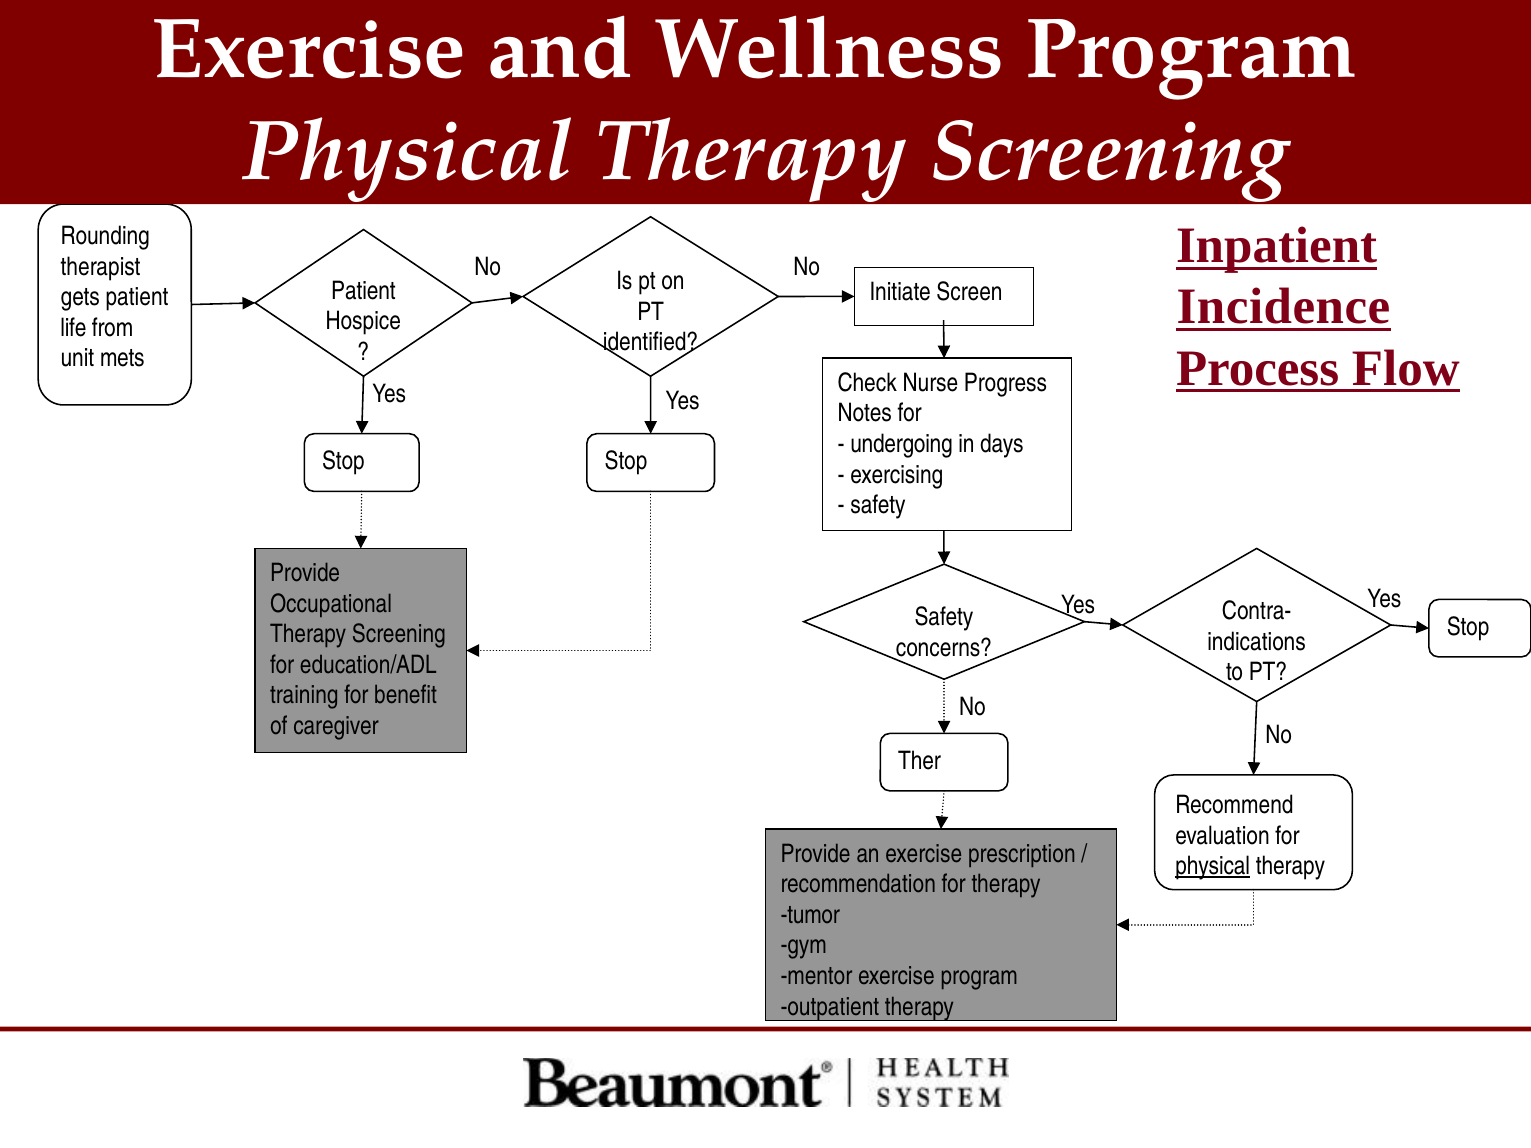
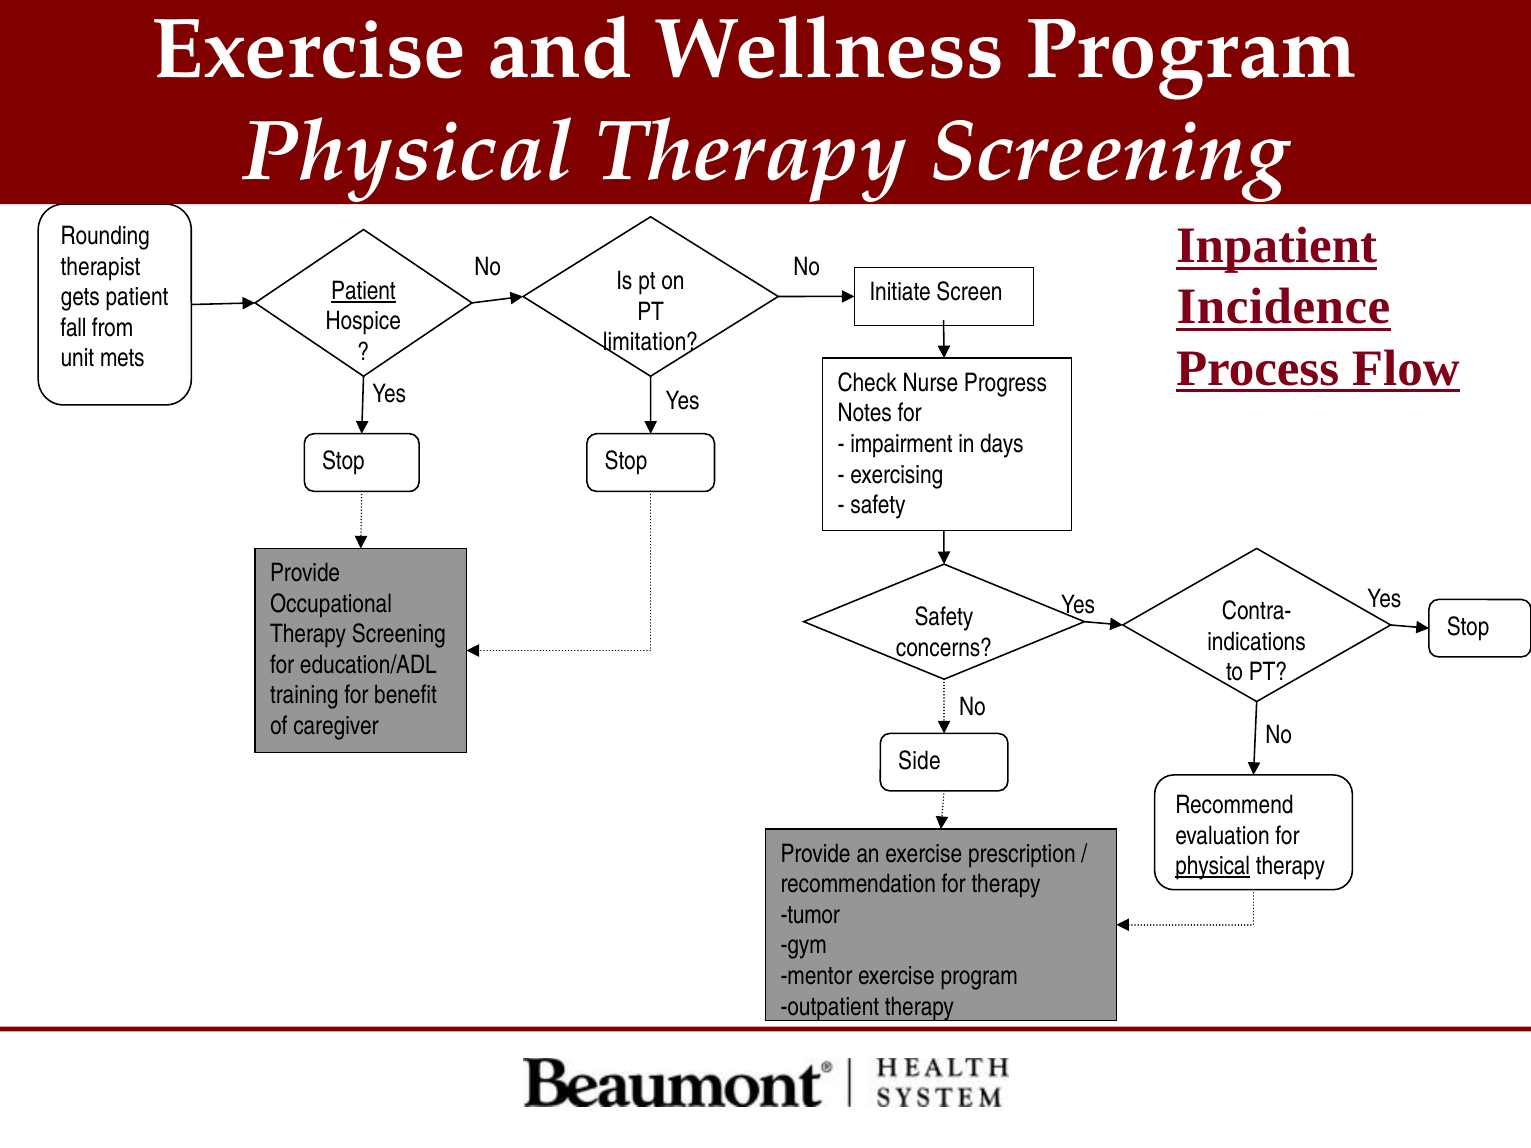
Patient at (363, 291) underline: none -> present
life: life -> fall
identified: identified -> limitation
undergoing: undergoing -> impairment
Ther: Ther -> Side
